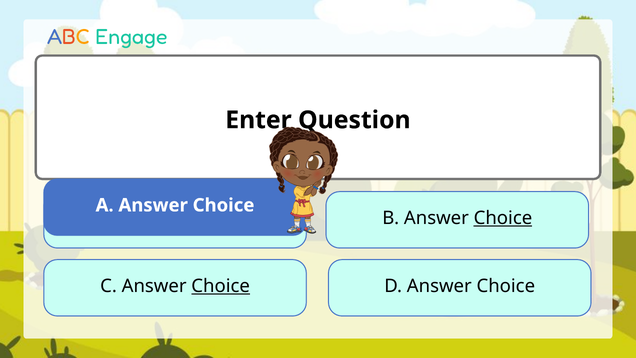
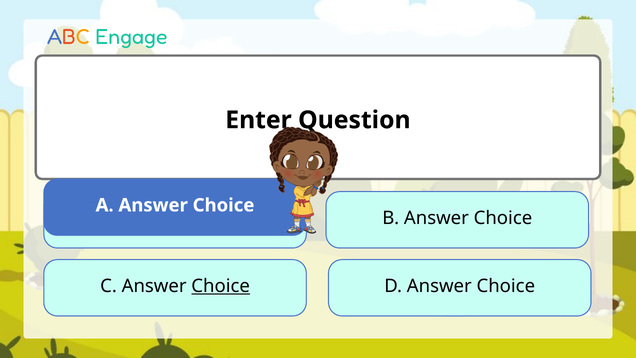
Choice at (503, 218) underline: present -> none
